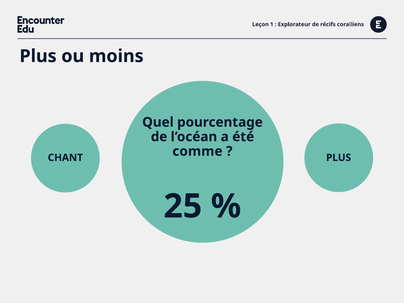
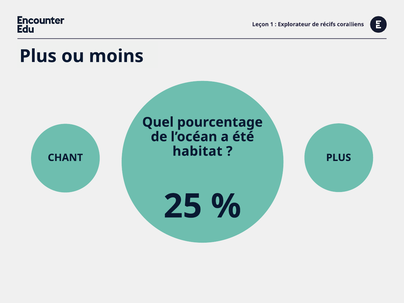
comme: comme -> habitat
